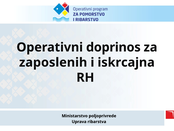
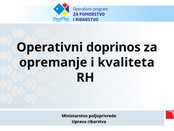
zaposlenih: zaposlenih -> opremanje
iskrcajna: iskrcajna -> kvaliteta
